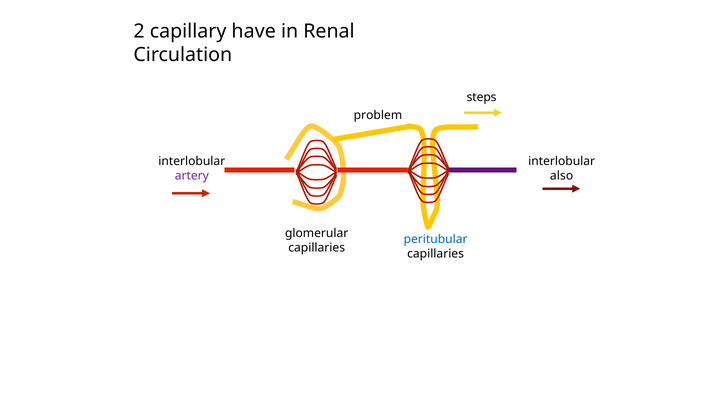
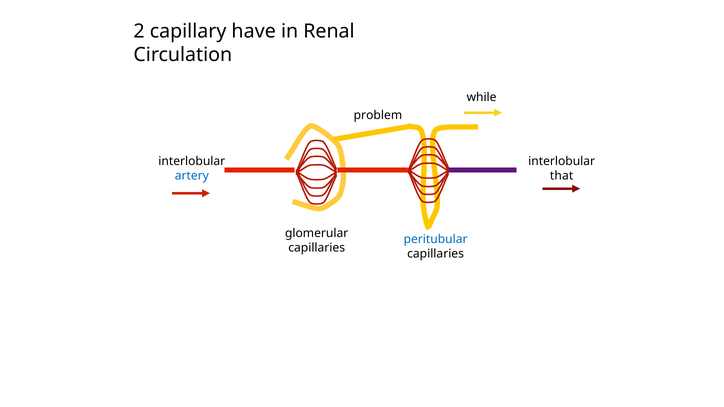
steps: steps -> while
artery colour: purple -> blue
also: also -> that
